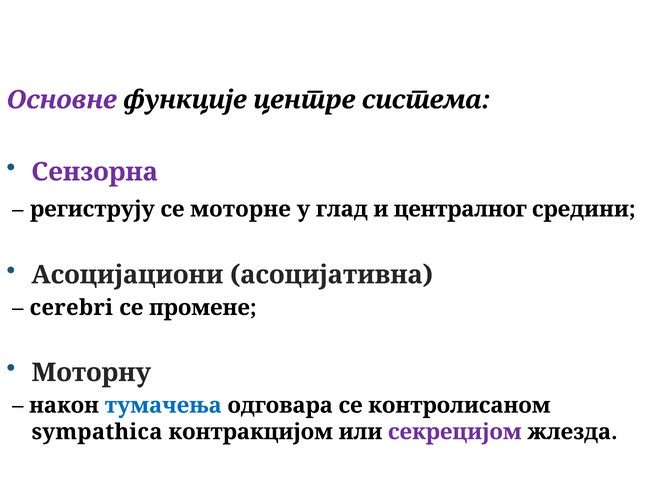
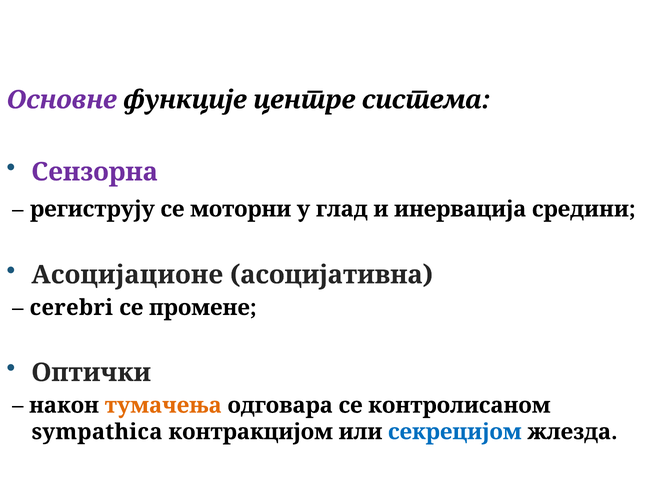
моторне: моторне -> моторни
централног: централног -> инервација
Асоцијациони: Асоцијациони -> Асоцијационе
Моторну: Моторну -> Оптички
тумачења colour: blue -> orange
секрецијом colour: purple -> blue
